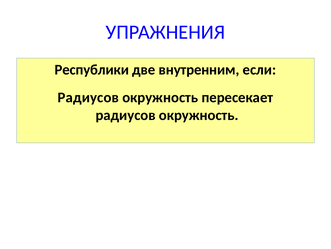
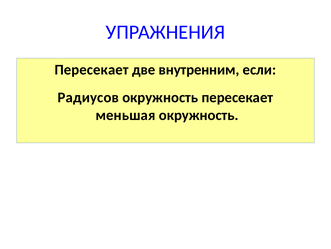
Республики at (92, 69): Республики -> Пересекает
радиусов at (126, 115): радиусов -> меньшая
